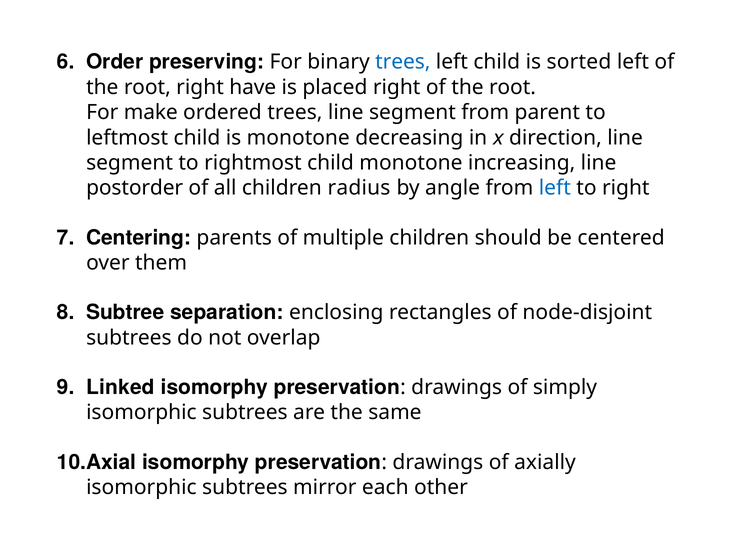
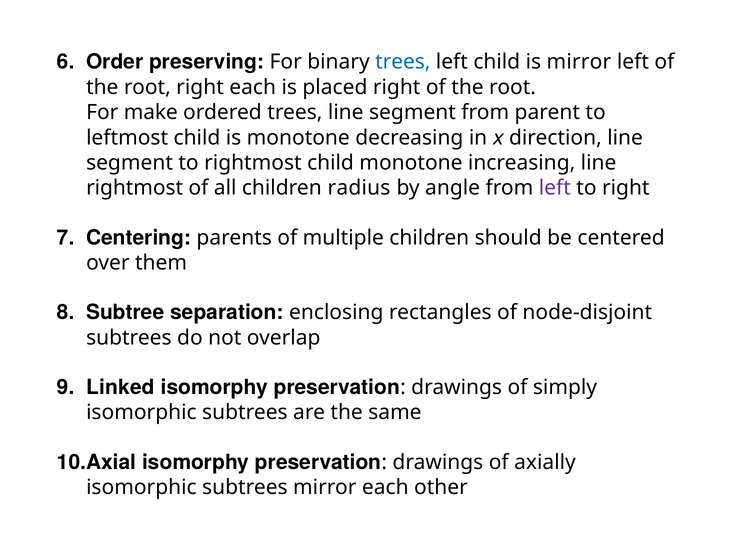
is sorted: sorted -> mirror
right have: have -> each
postorder at (135, 188): postorder -> rightmost
left at (555, 188) colour: blue -> purple
